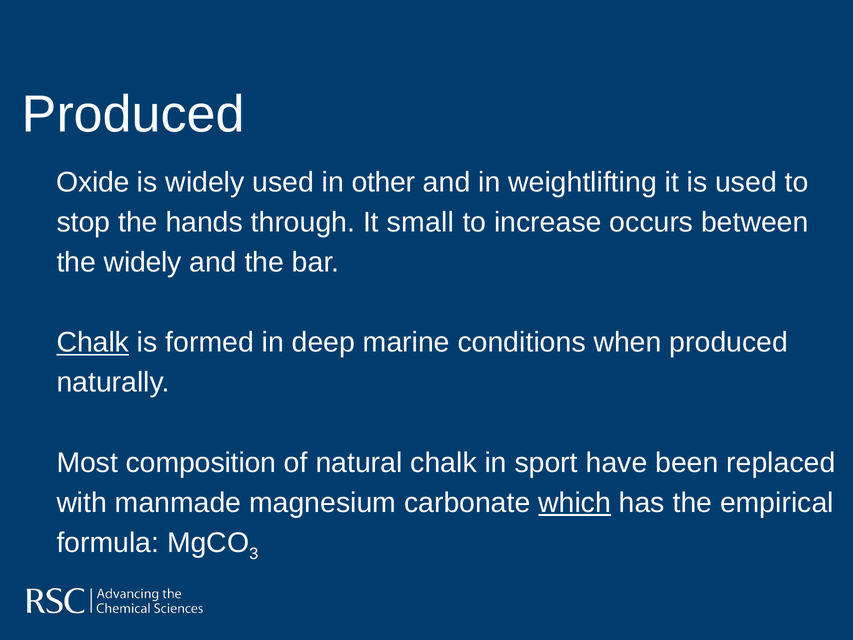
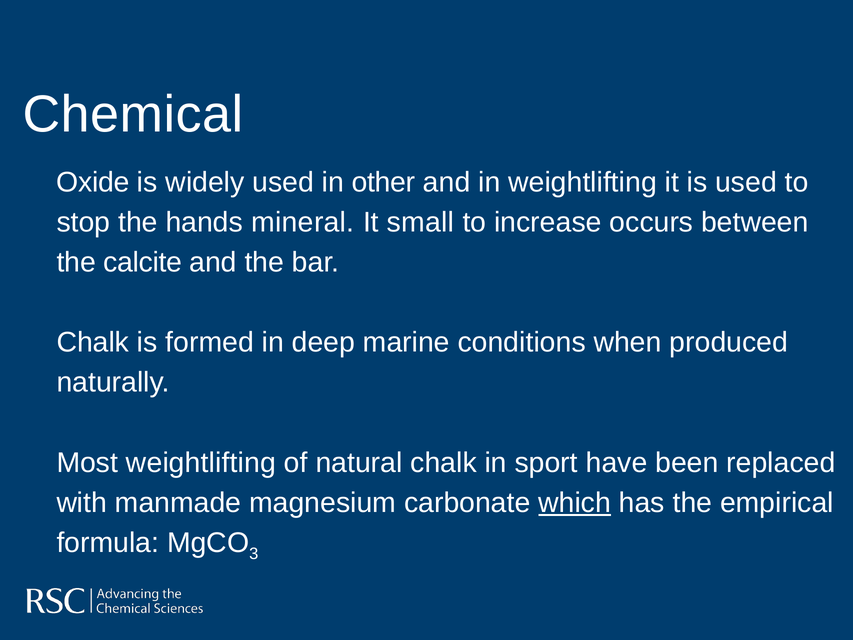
Produced at (133, 114): Produced -> Chemical
through: through -> mineral
the widely: widely -> calcite
Chalk at (93, 342) underline: present -> none
Most composition: composition -> weightlifting
